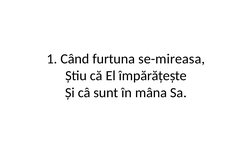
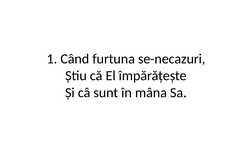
se-mireasa: se-mireasa -> se-necazuri
